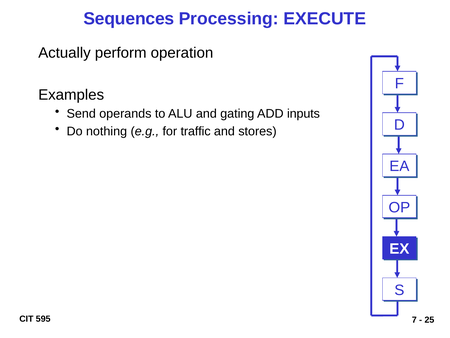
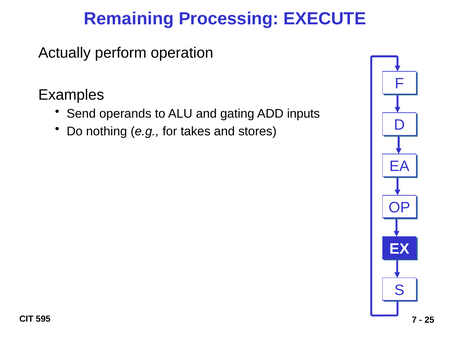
Sequences: Sequences -> Remaining
traffic: traffic -> takes
